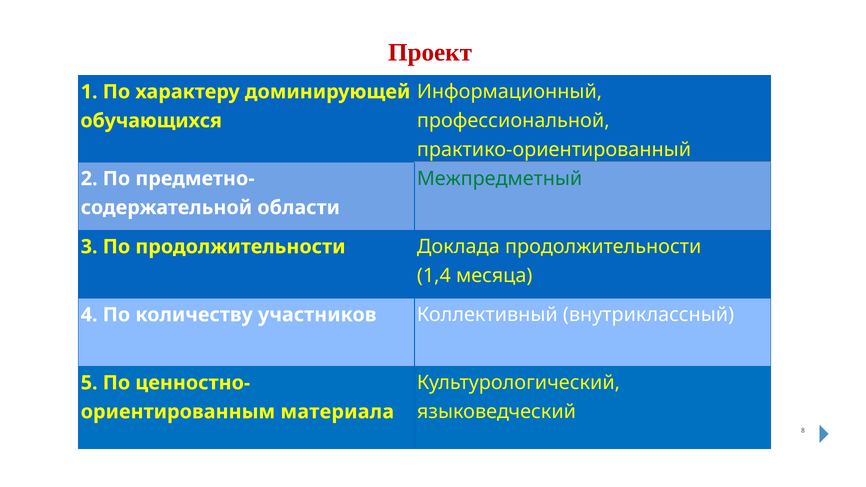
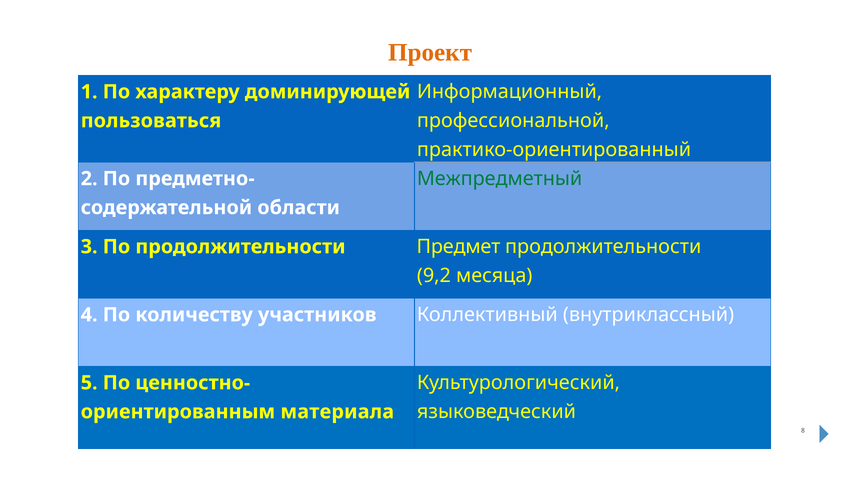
Проект colour: red -> orange
обучающихся: обучающихся -> пользоваться
Доклада: Доклада -> Предмет
1,4: 1,4 -> 9,2
